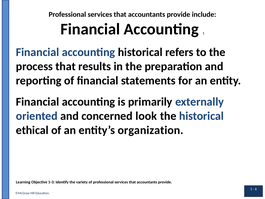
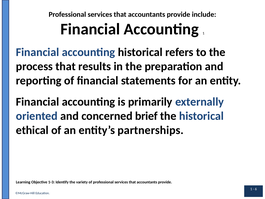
look: look -> brief
organization: organization -> partnerships
